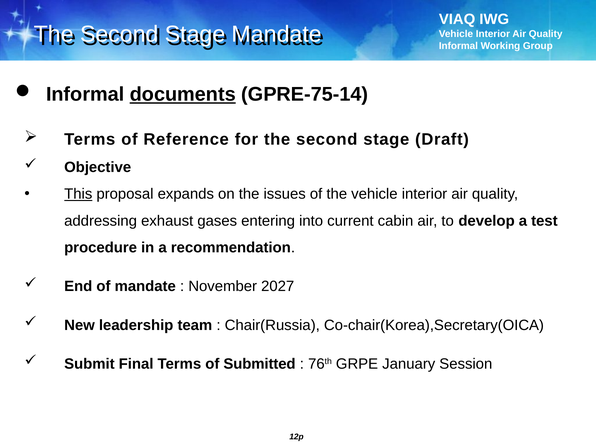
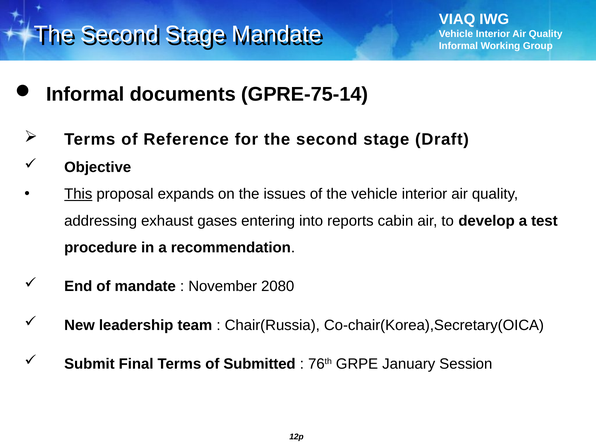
documents underline: present -> none
current: current -> reports
2027: 2027 -> 2080
